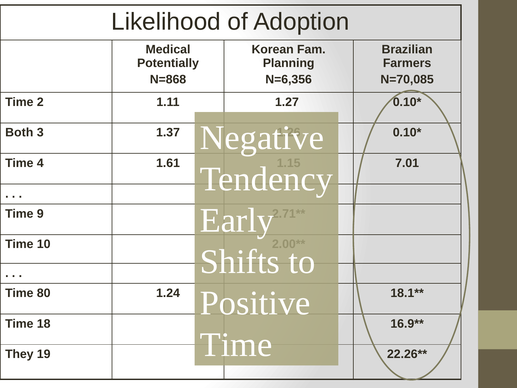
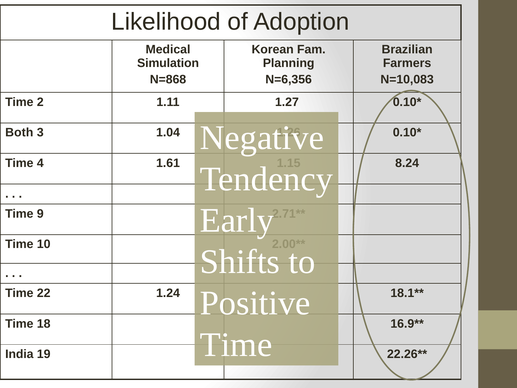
Potentially: Potentially -> Simulation
N=70,085: N=70,085 -> N=10,083
1.37: 1.37 -> 1.04
7.01: 7.01 -> 8.24
80: 80 -> 22
They: They -> India
